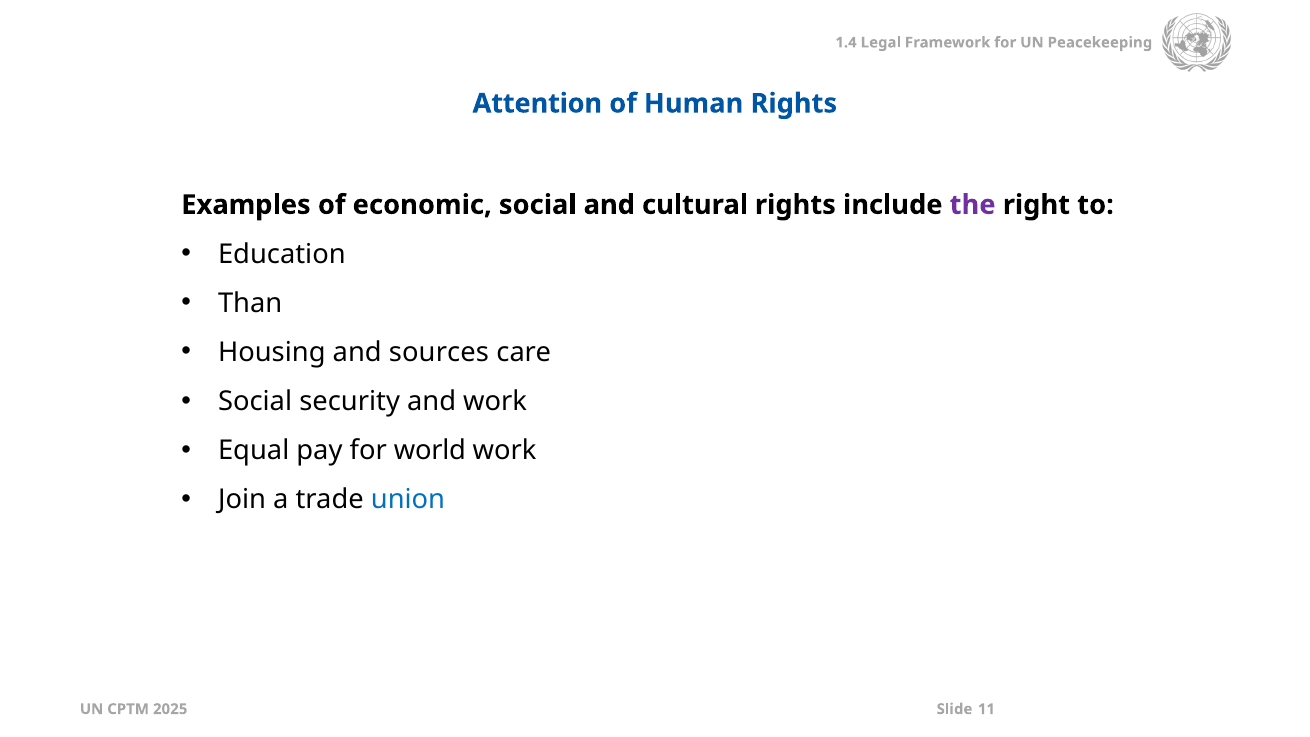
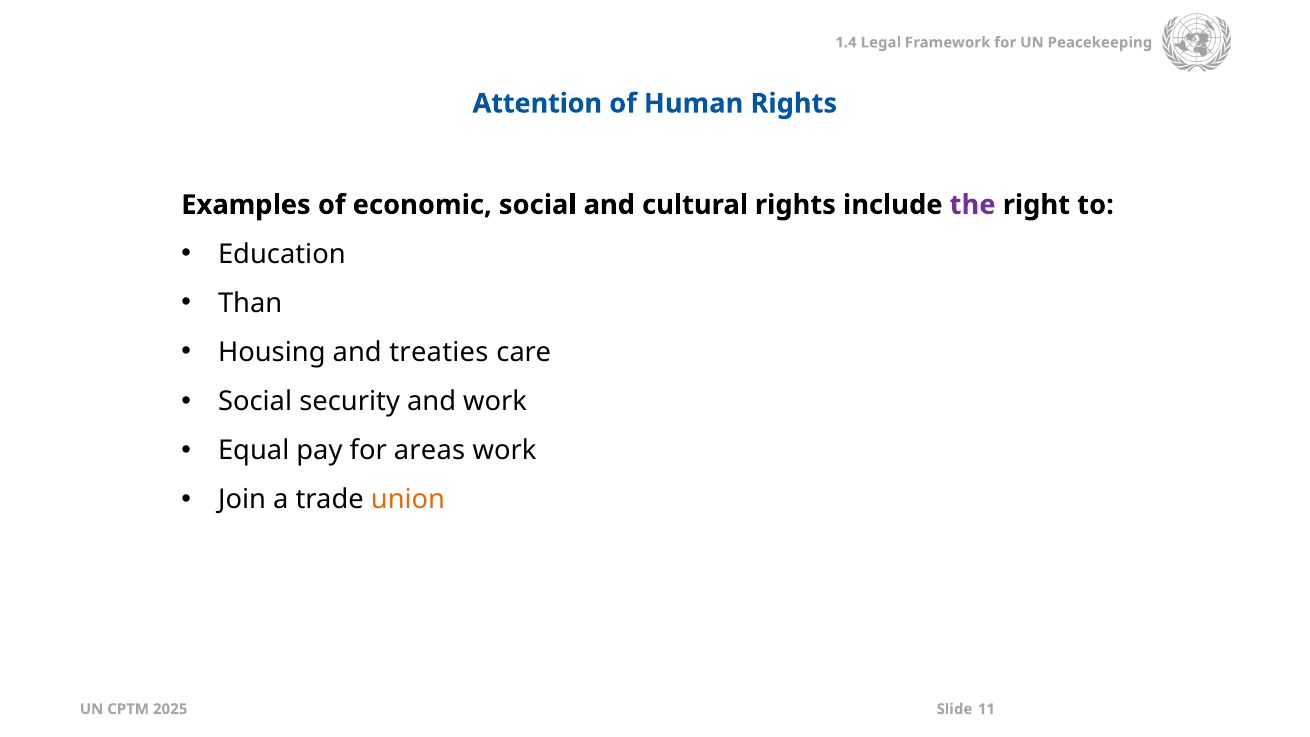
sources: sources -> treaties
world: world -> areas
union colour: blue -> orange
